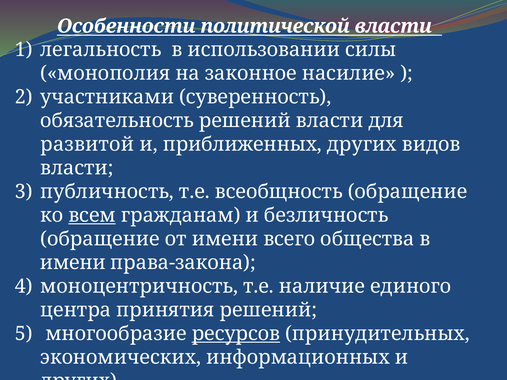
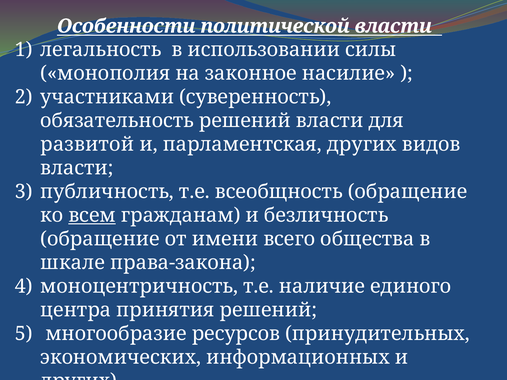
приближенных: приближенных -> парламентская
имени at (73, 263): имени -> шкале
ресурсов underline: present -> none
